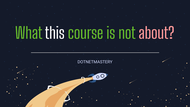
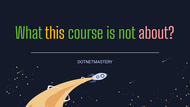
this colour: white -> yellow
